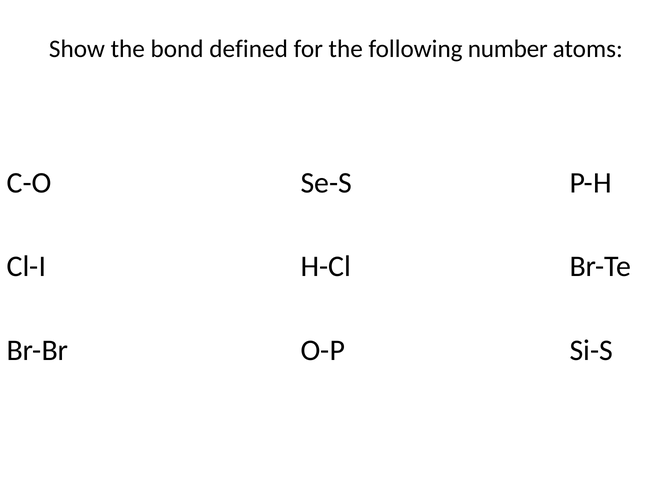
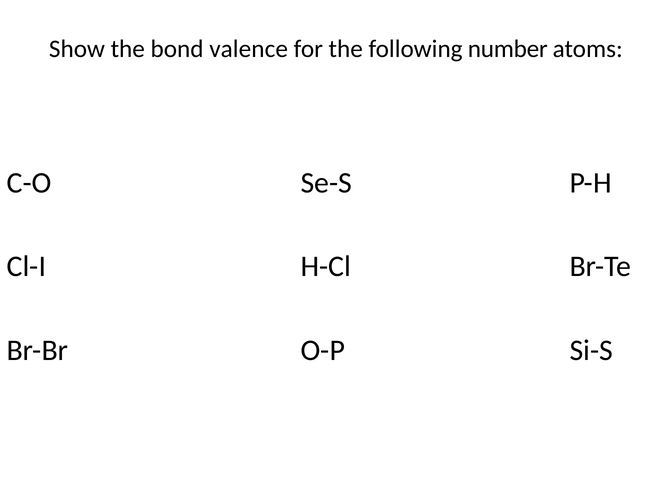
defined: defined -> valence
